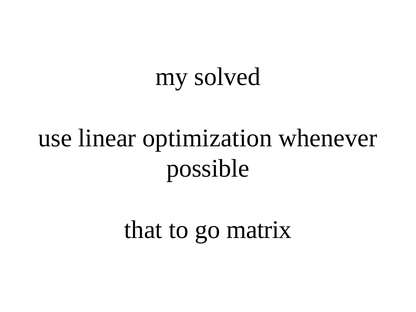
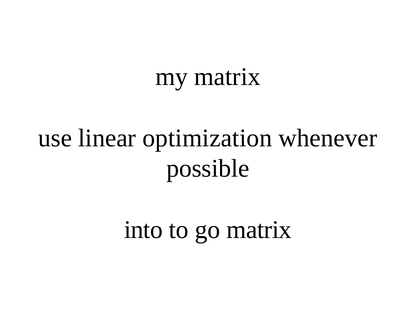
my solved: solved -> matrix
that: that -> into
